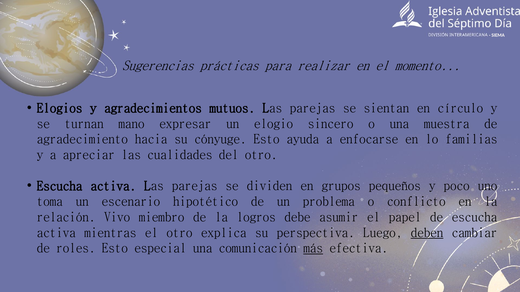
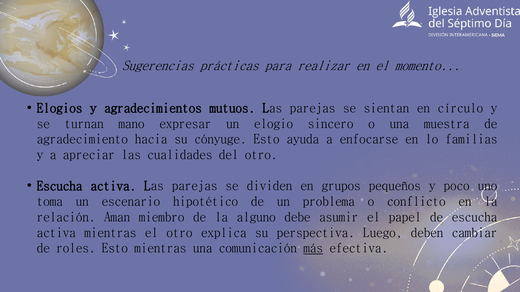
Vivo: Vivo -> Aman
logros: logros -> alguno
deben underline: present -> none
Esto especial: especial -> mientras
